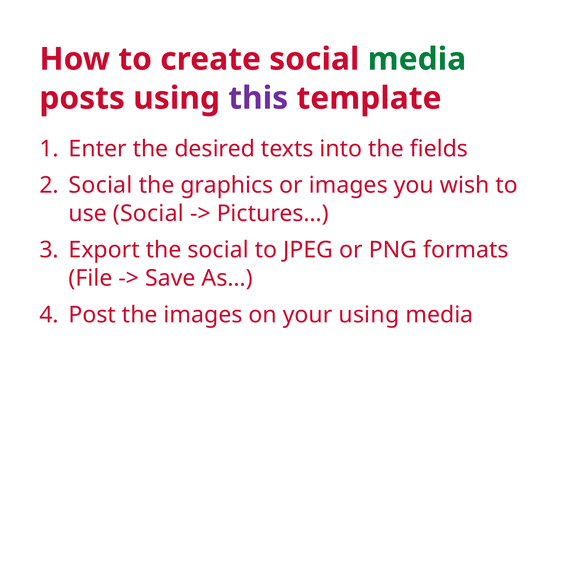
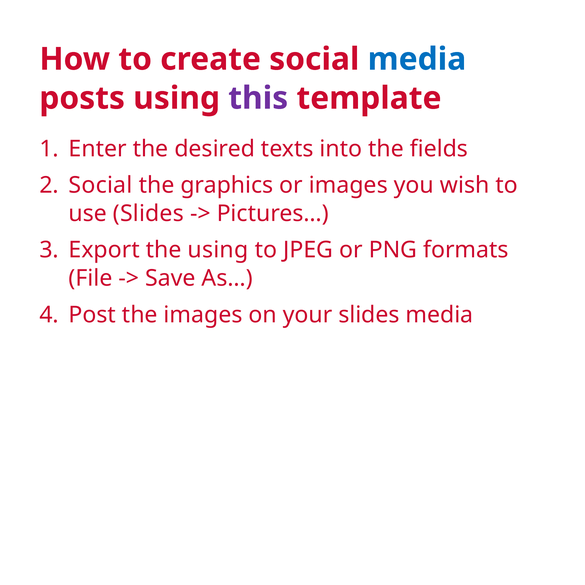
media at (417, 59) colour: green -> blue
use Social: Social -> Slides
the social: social -> using
your using: using -> slides
